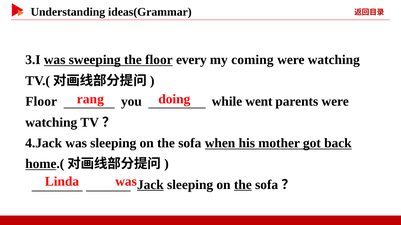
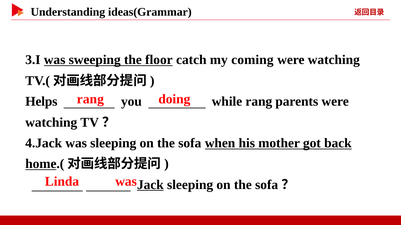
every: every -> catch
Floor at (41, 102): Floor -> Helps
while went: went -> rang
the at (243, 185) underline: present -> none
